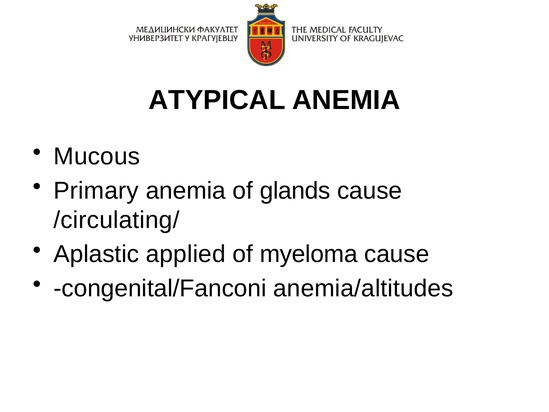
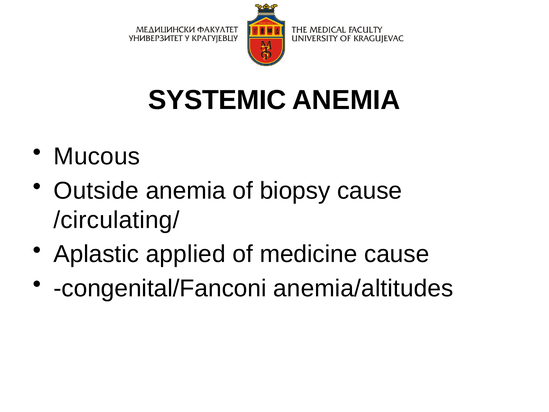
ATYPICAL: ATYPICAL -> SYSTEMIC
Primary: Primary -> Outside
glands: glands -> biopsy
myeloma: myeloma -> medicine
